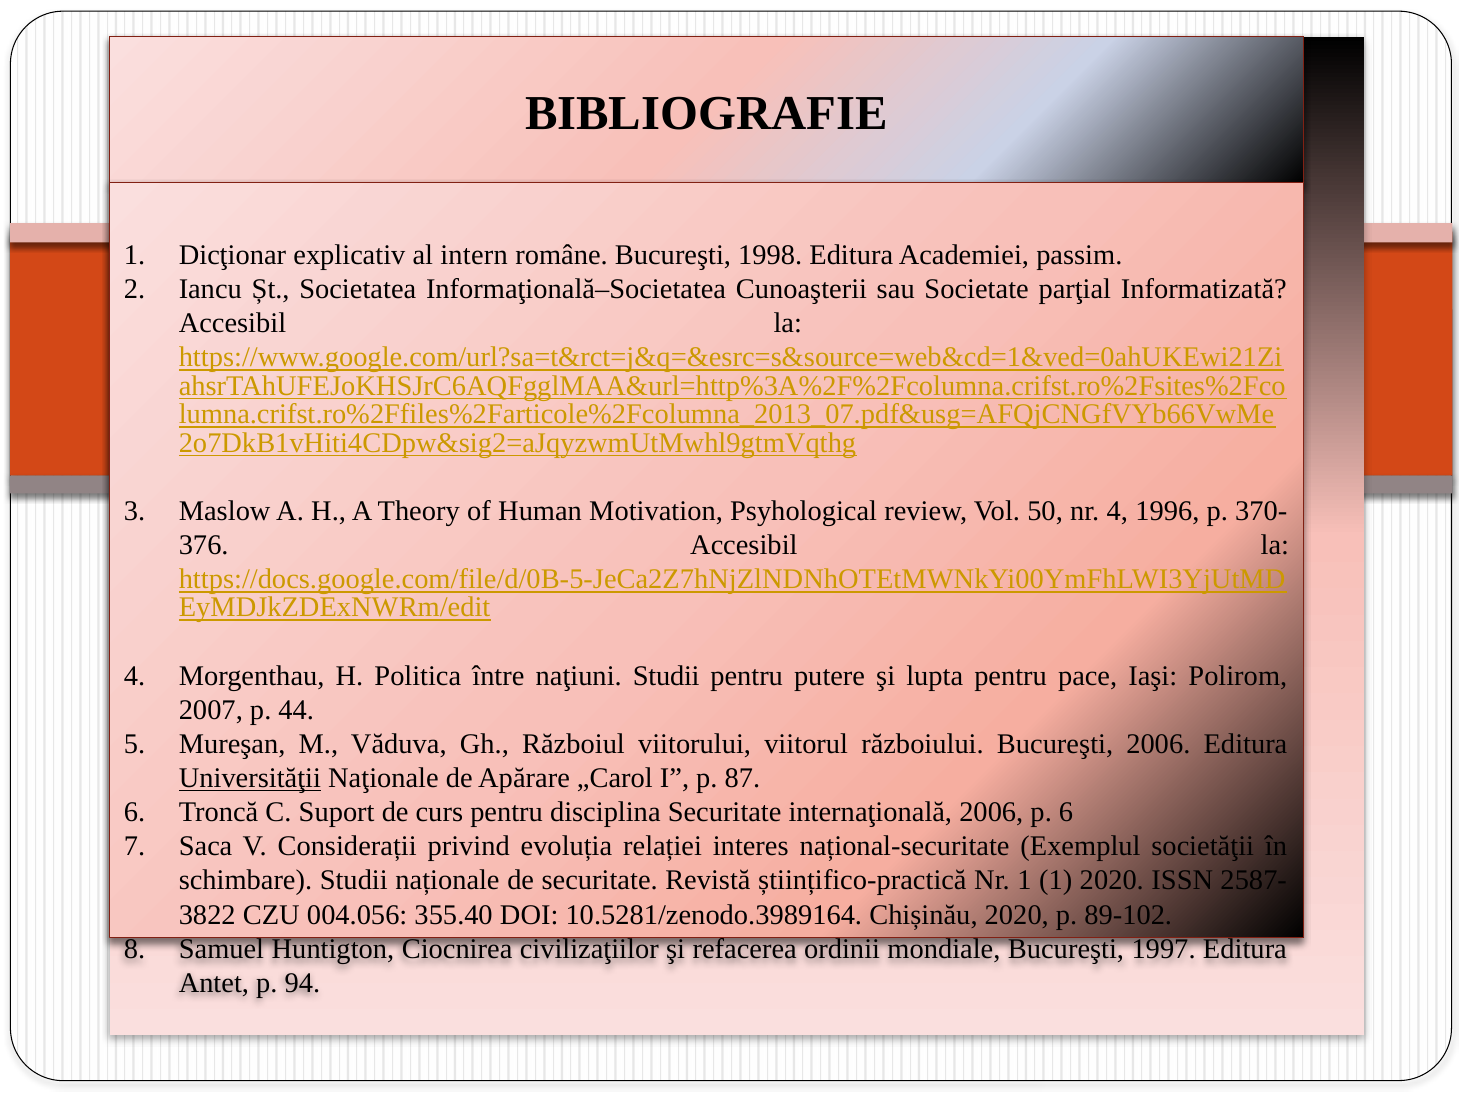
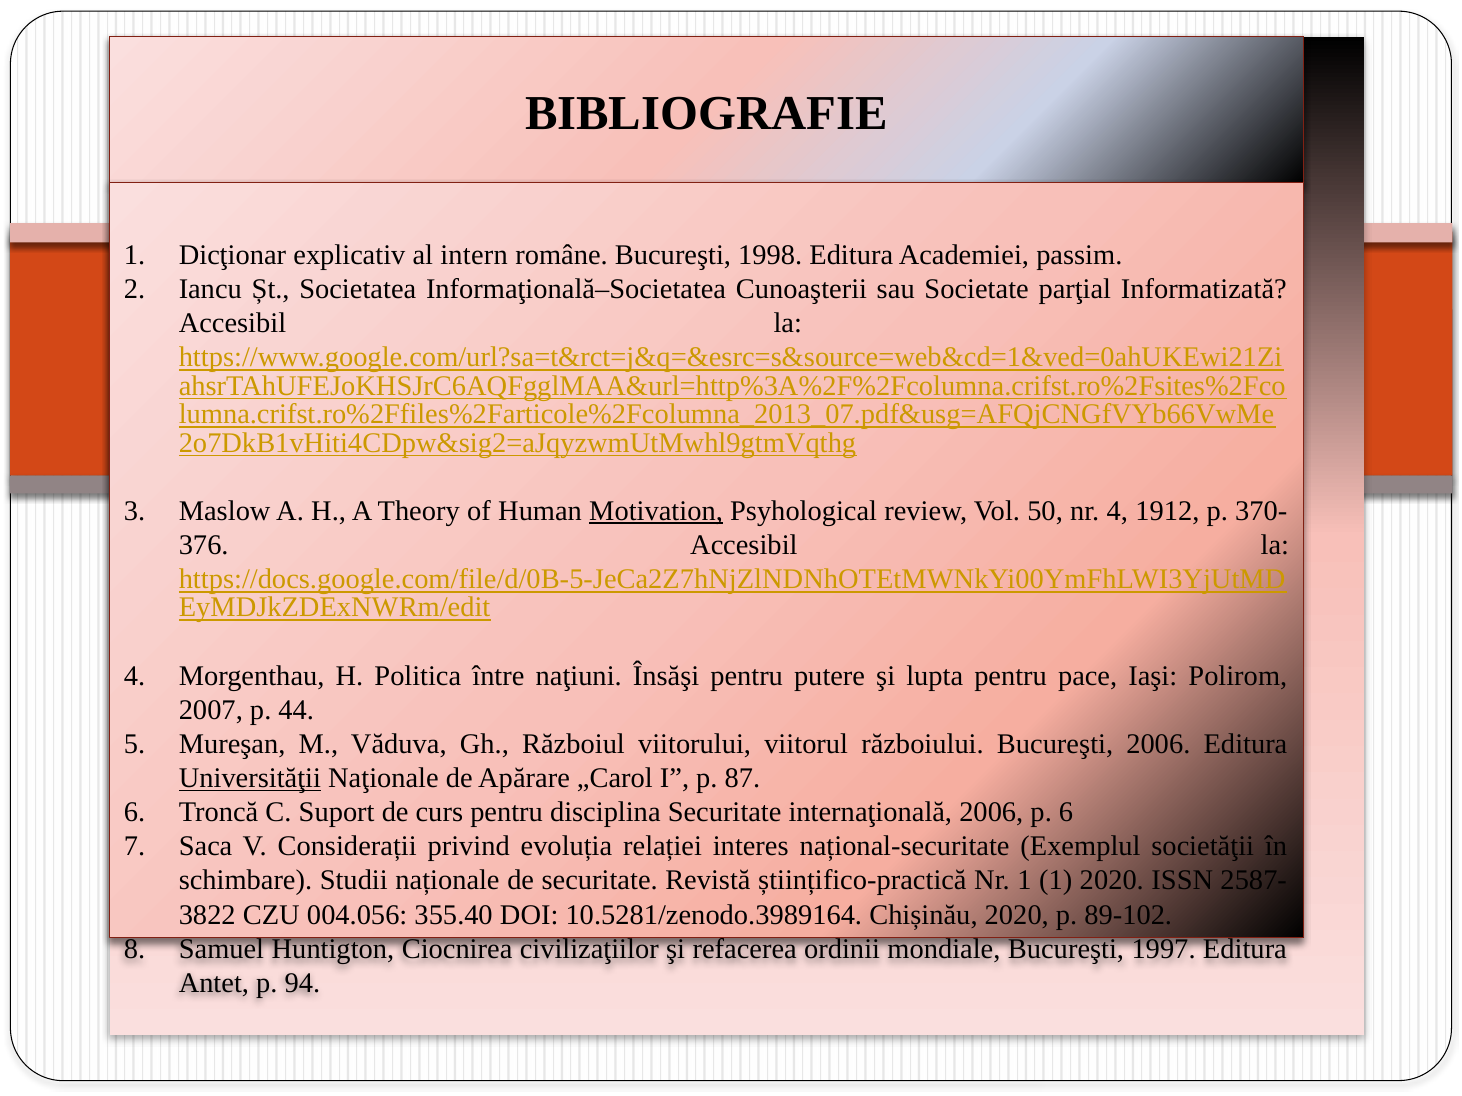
Motivation underline: none -> present
1996: 1996 -> 1912
naţiuni Studii: Studii -> Însăşi
